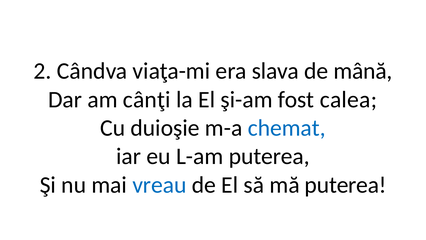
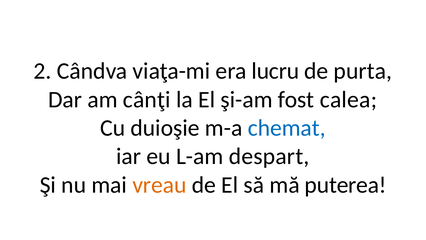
slava: slava -> lucru
mână: mână -> purta
L-am puterea: puterea -> despart
vreau colour: blue -> orange
